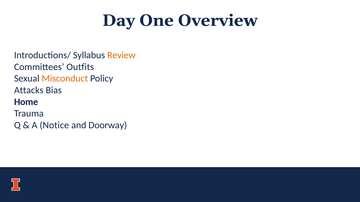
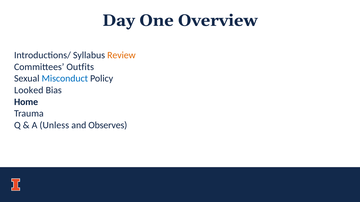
Misconduct colour: orange -> blue
Attacks: Attacks -> Looked
Notice: Notice -> Unless
Doorway: Doorway -> Observes
